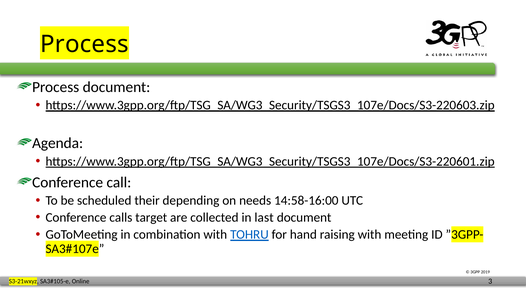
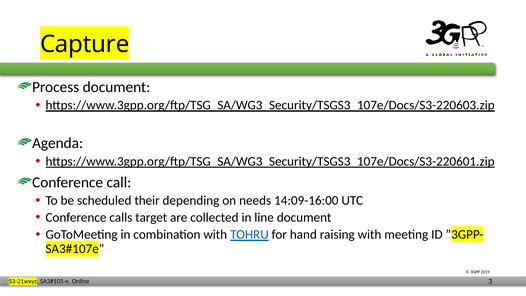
Process at (84, 44): Process -> Capture
14:58-16:00: 14:58-16:00 -> 14:09-16:00
last: last -> line
